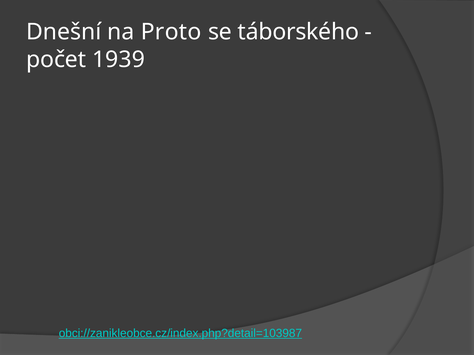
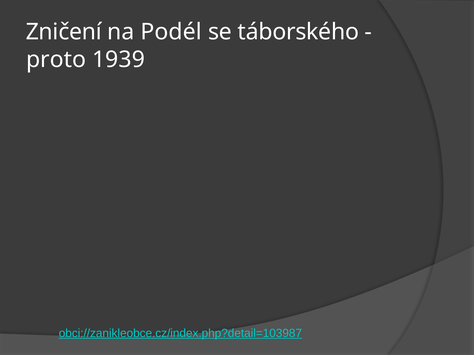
Dnešní: Dnešní -> Zničení
Proto: Proto -> Podél
počet: počet -> proto
